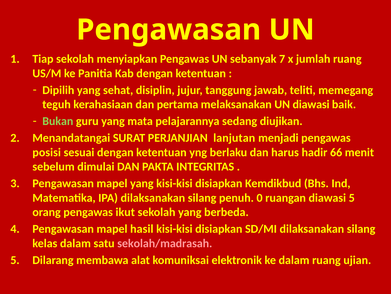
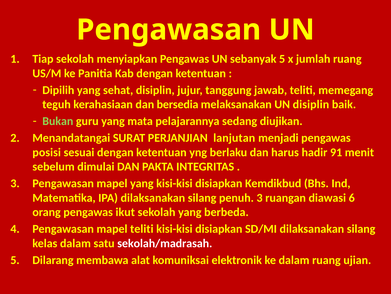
sebanyak 7: 7 -> 5
pertama: pertama -> bersedia
UN diawasi: diawasi -> disiplin
66: 66 -> 91
penuh 0: 0 -> 3
diawasi 5: 5 -> 6
mapel hasil: hasil -> teliti
sekolah/madrasah colour: pink -> white
